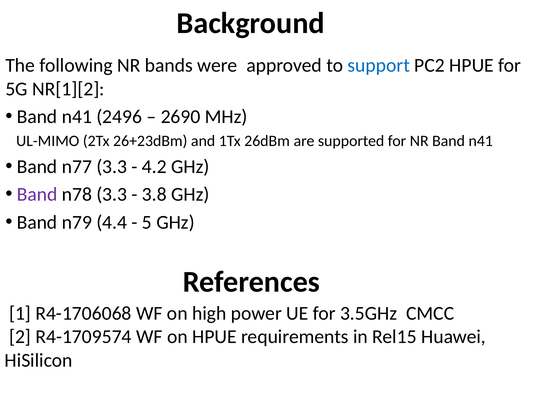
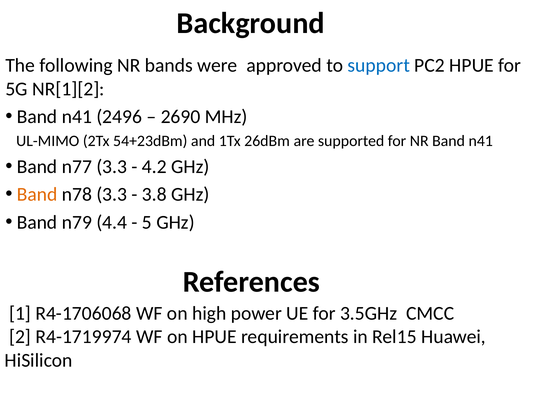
26+23dBm: 26+23dBm -> 54+23dBm
Band at (37, 195) colour: purple -> orange
R4-1709574: R4-1709574 -> R4-1719974
